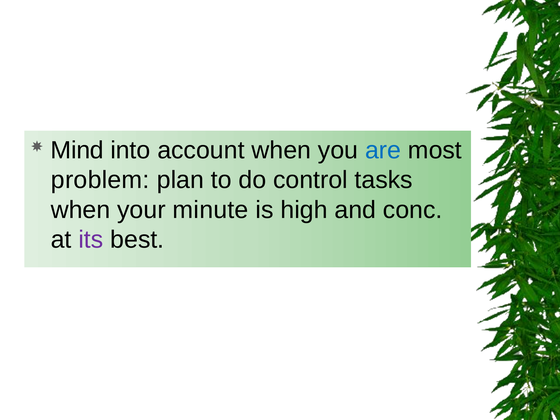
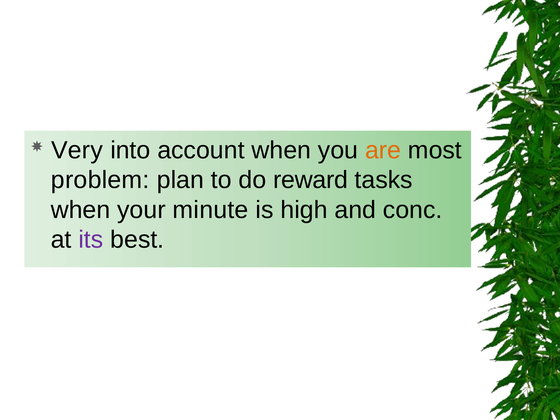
Mind: Mind -> Very
are colour: blue -> orange
control: control -> reward
